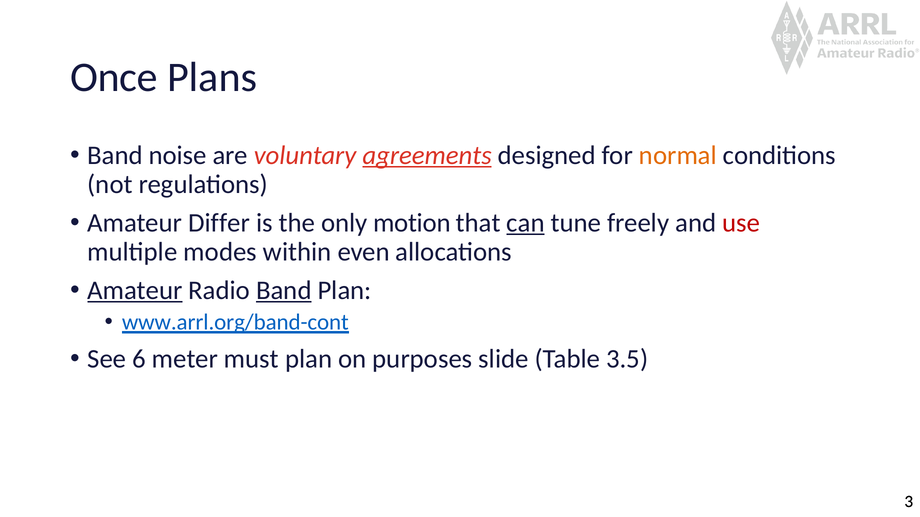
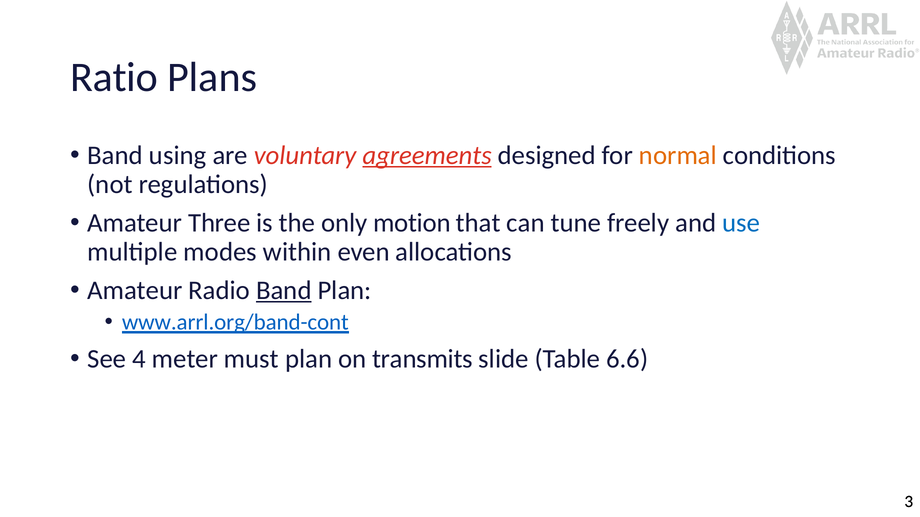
Once: Once -> Ratio
noise: noise -> using
Differ: Differ -> Three
can underline: present -> none
use colour: red -> blue
Amateur at (135, 291) underline: present -> none
6: 6 -> 4
purposes: purposes -> transmits
3.5: 3.5 -> 6.6
